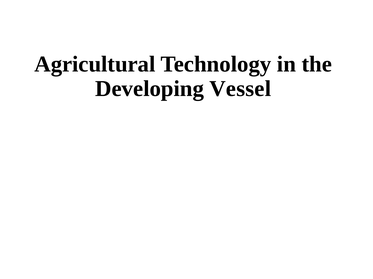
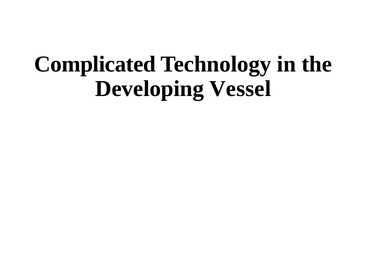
Agricultural: Agricultural -> Complicated
